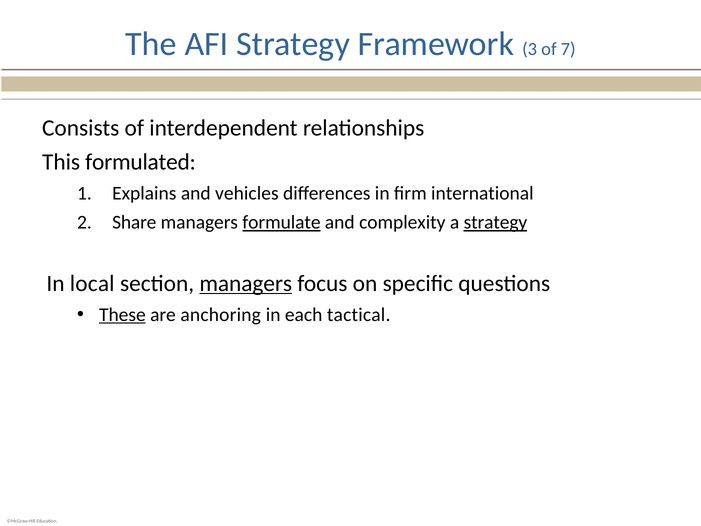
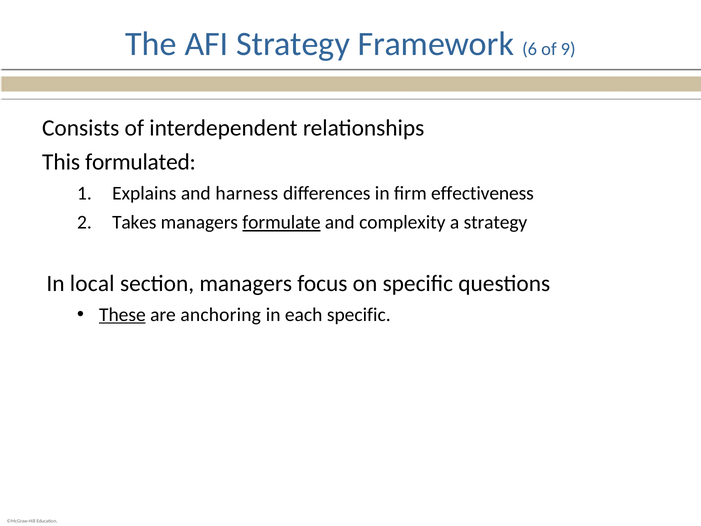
3: 3 -> 6
7: 7 -> 9
vehicles: vehicles -> harness
international: international -> effectiveness
Share: Share -> Takes
strategy at (495, 222) underline: present -> none
managers at (246, 283) underline: present -> none
each tactical: tactical -> specific
